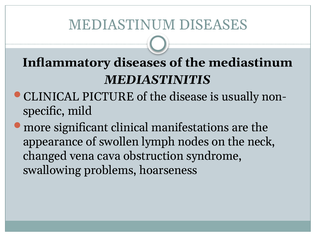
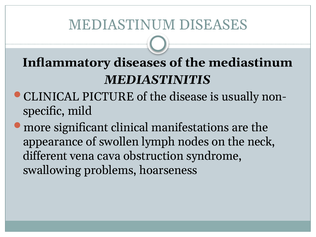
changed: changed -> different
